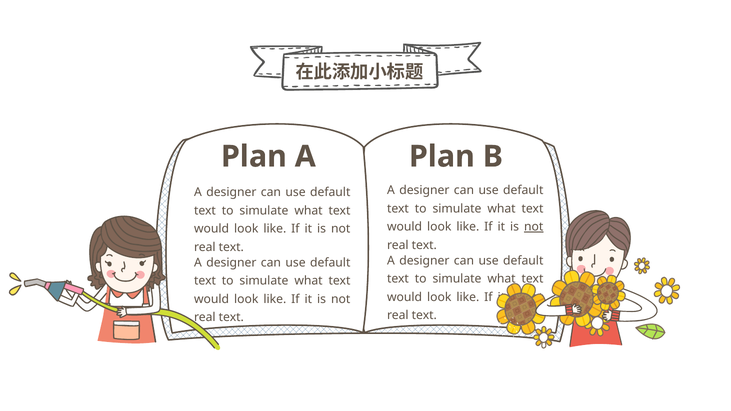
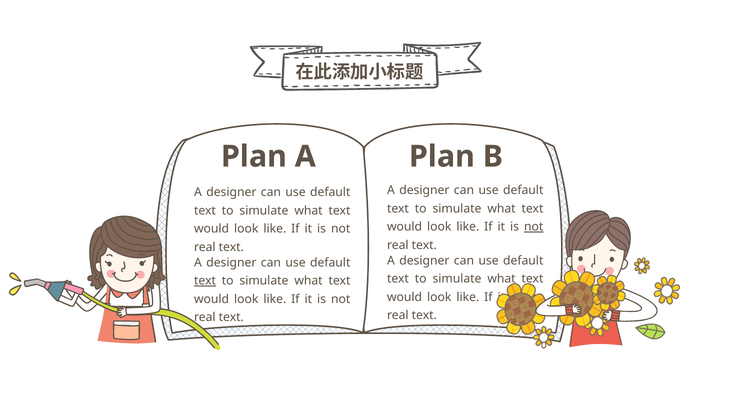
text at (205, 281) underline: none -> present
